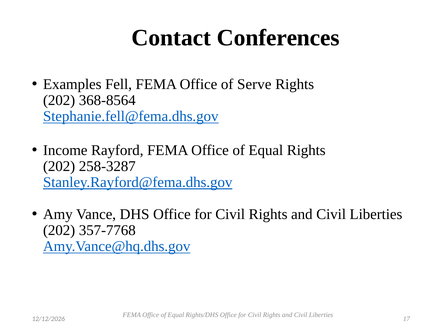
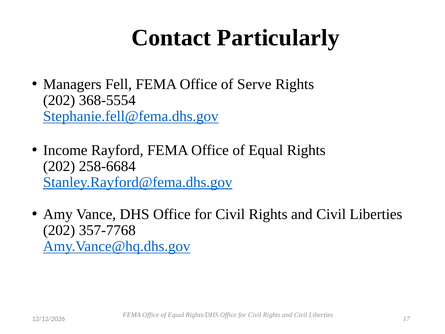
Conferences: Conferences -> Particularly
Examples: Examples -> Managers
368-8564: 368-8564 -> 368-5554
258-3287: 258-3287 -> 258-6684
